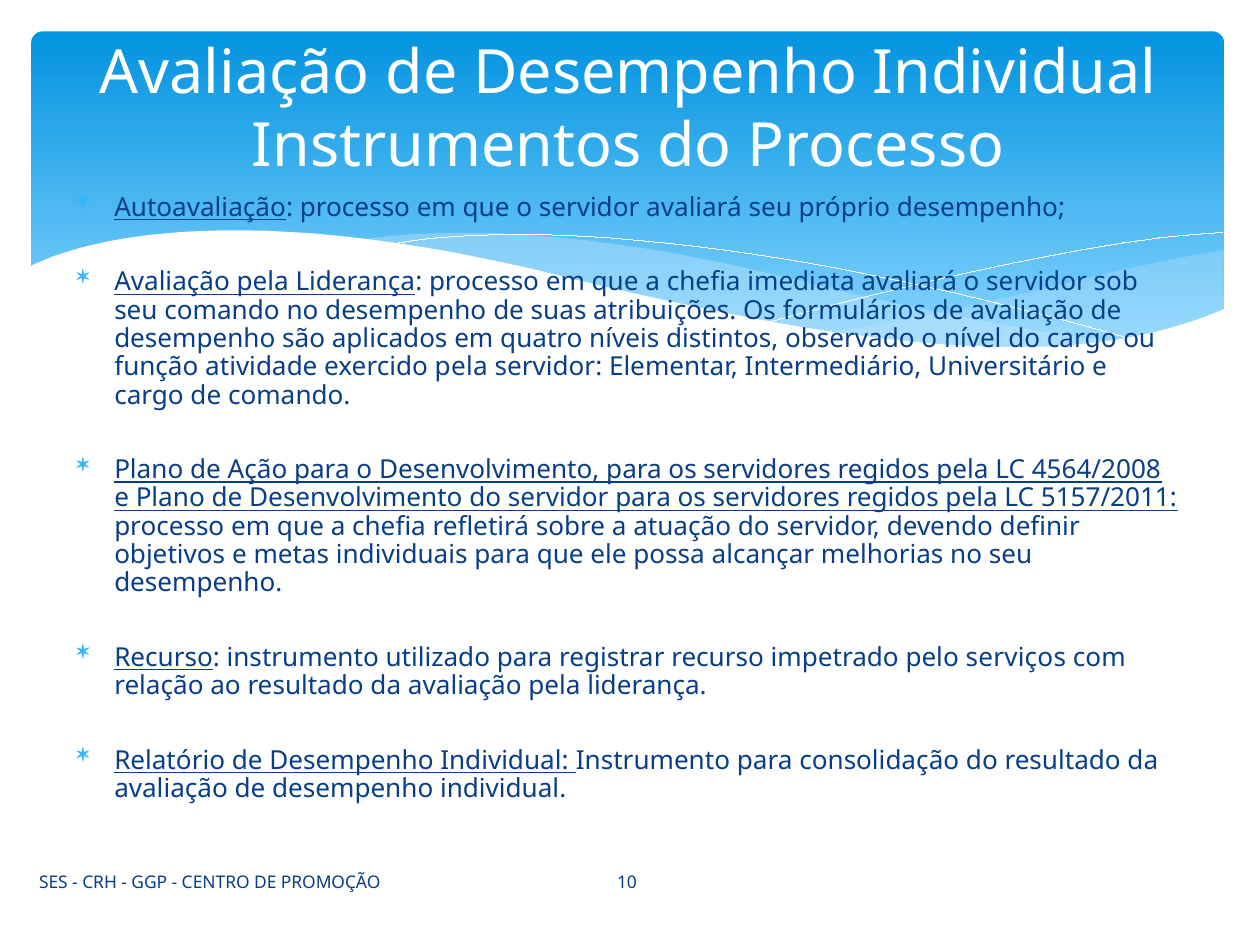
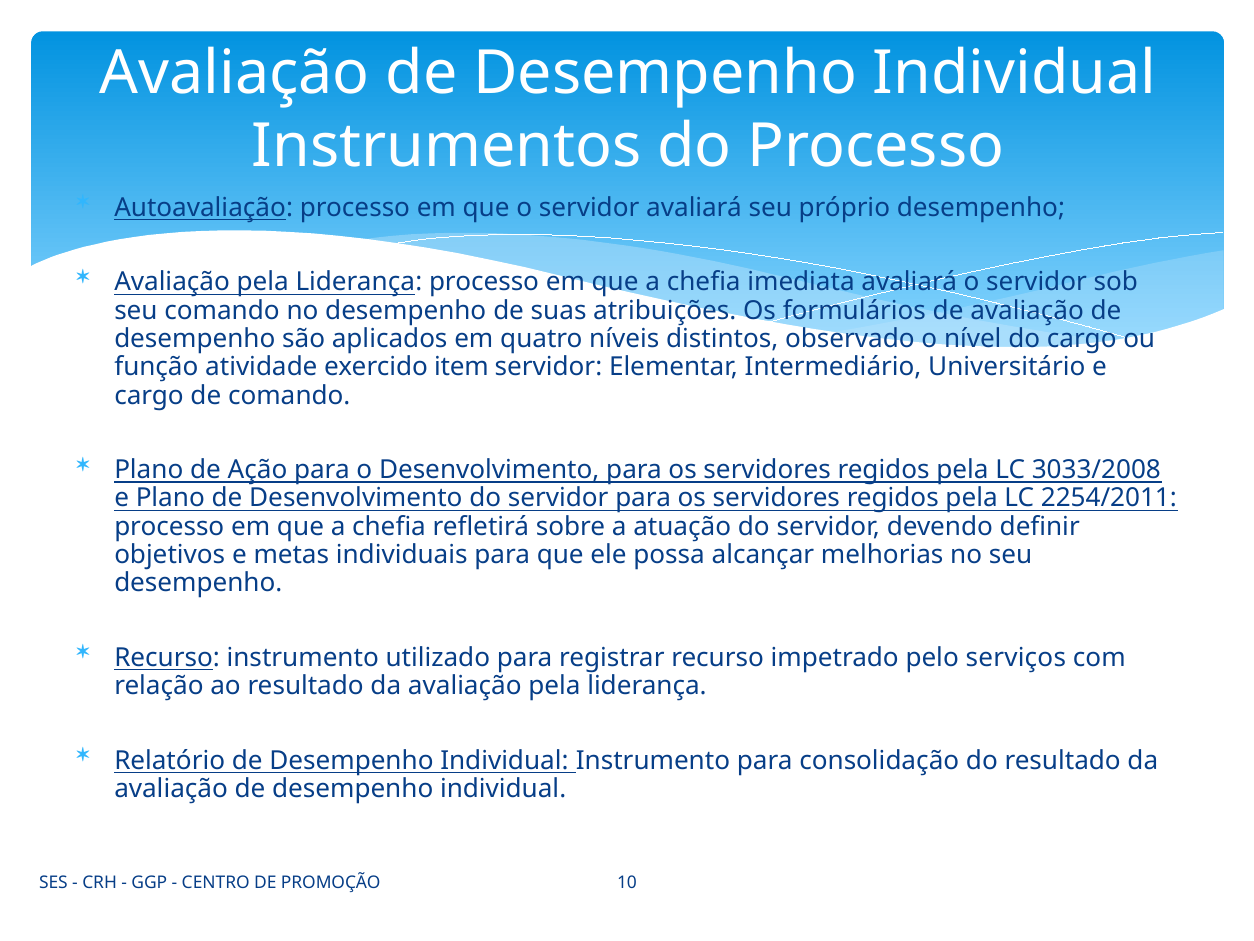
exercido pela: pela -> item
4564/2008: 4564/2008 -> 3033/2008
5157/2011: 5157/2011 -> 2254/2011
